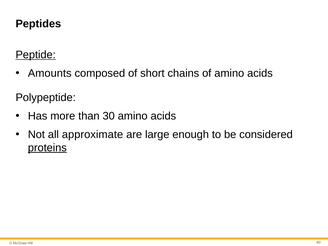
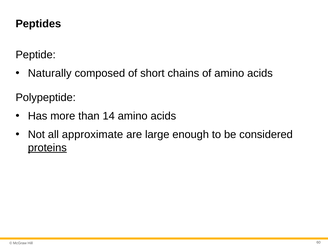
Peptide underline: present -> none
Amounts: Amounts -> Naturally
30: 30 -> 14
